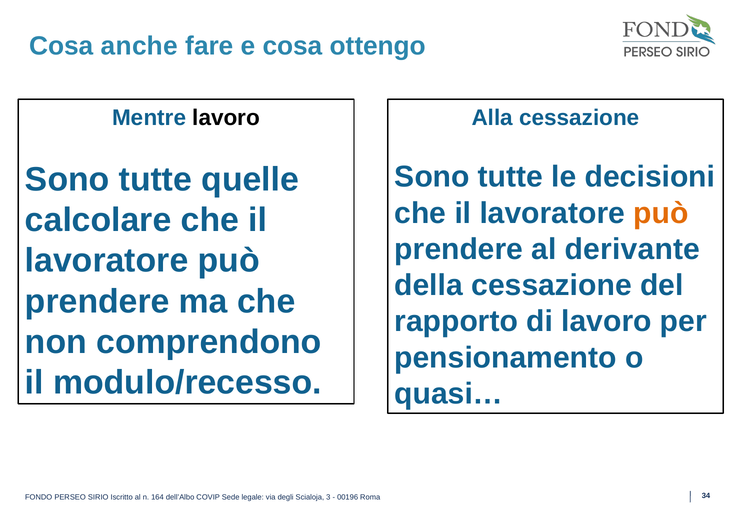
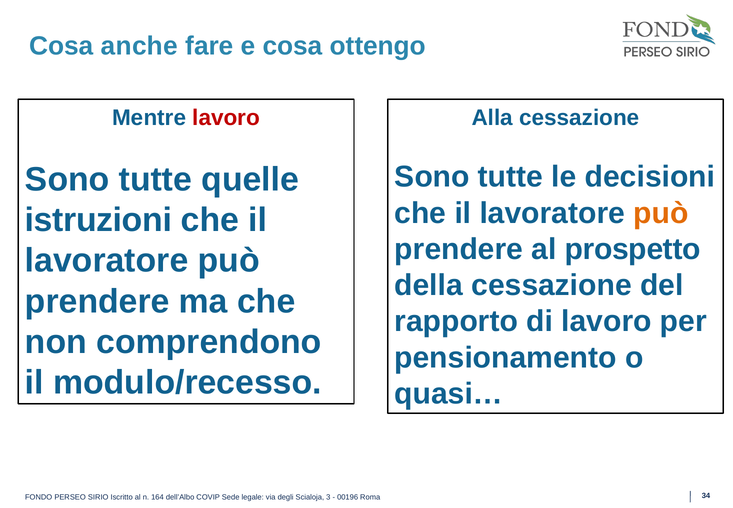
lavoro at (226, 118) colour: black -> red
calcolare: calcolare -> istruzioni
derivante: derivante -> prospetto
